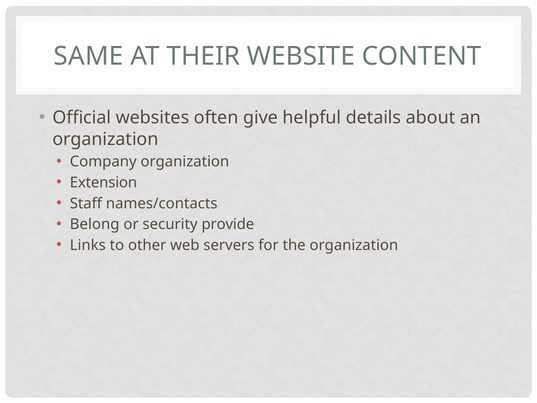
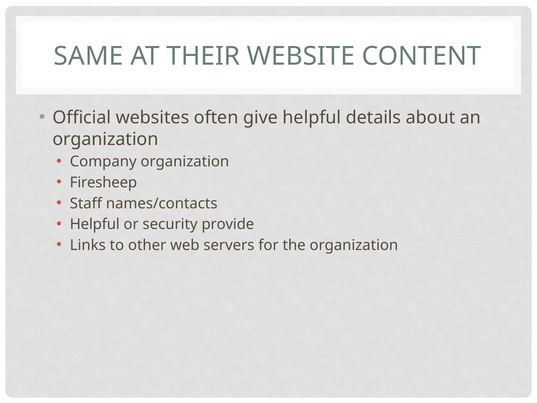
Extension: Extension -> Firesheep
Belong at (95, 224): Belong -> Helpful
